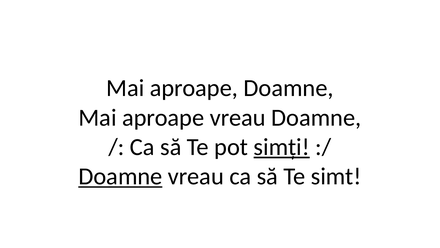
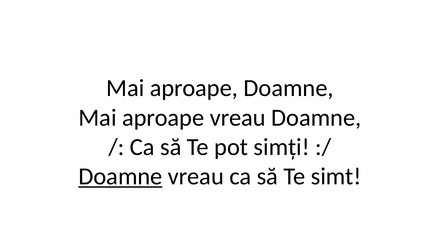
simți underline: present -> none
